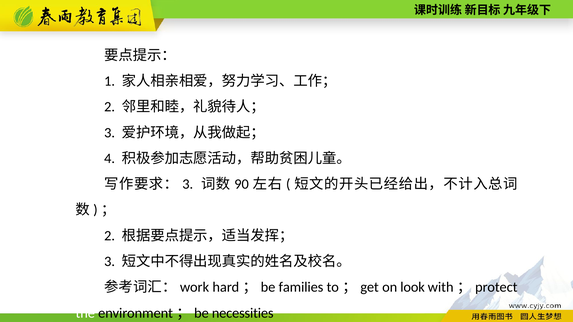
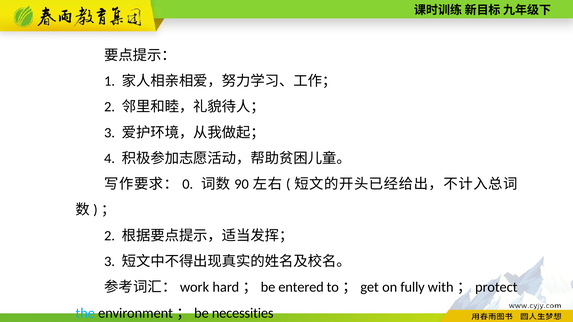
3 at (188, 184): 3 -> 0
families: families -> entered
look: look -> fully
the colour: white -> light blue
